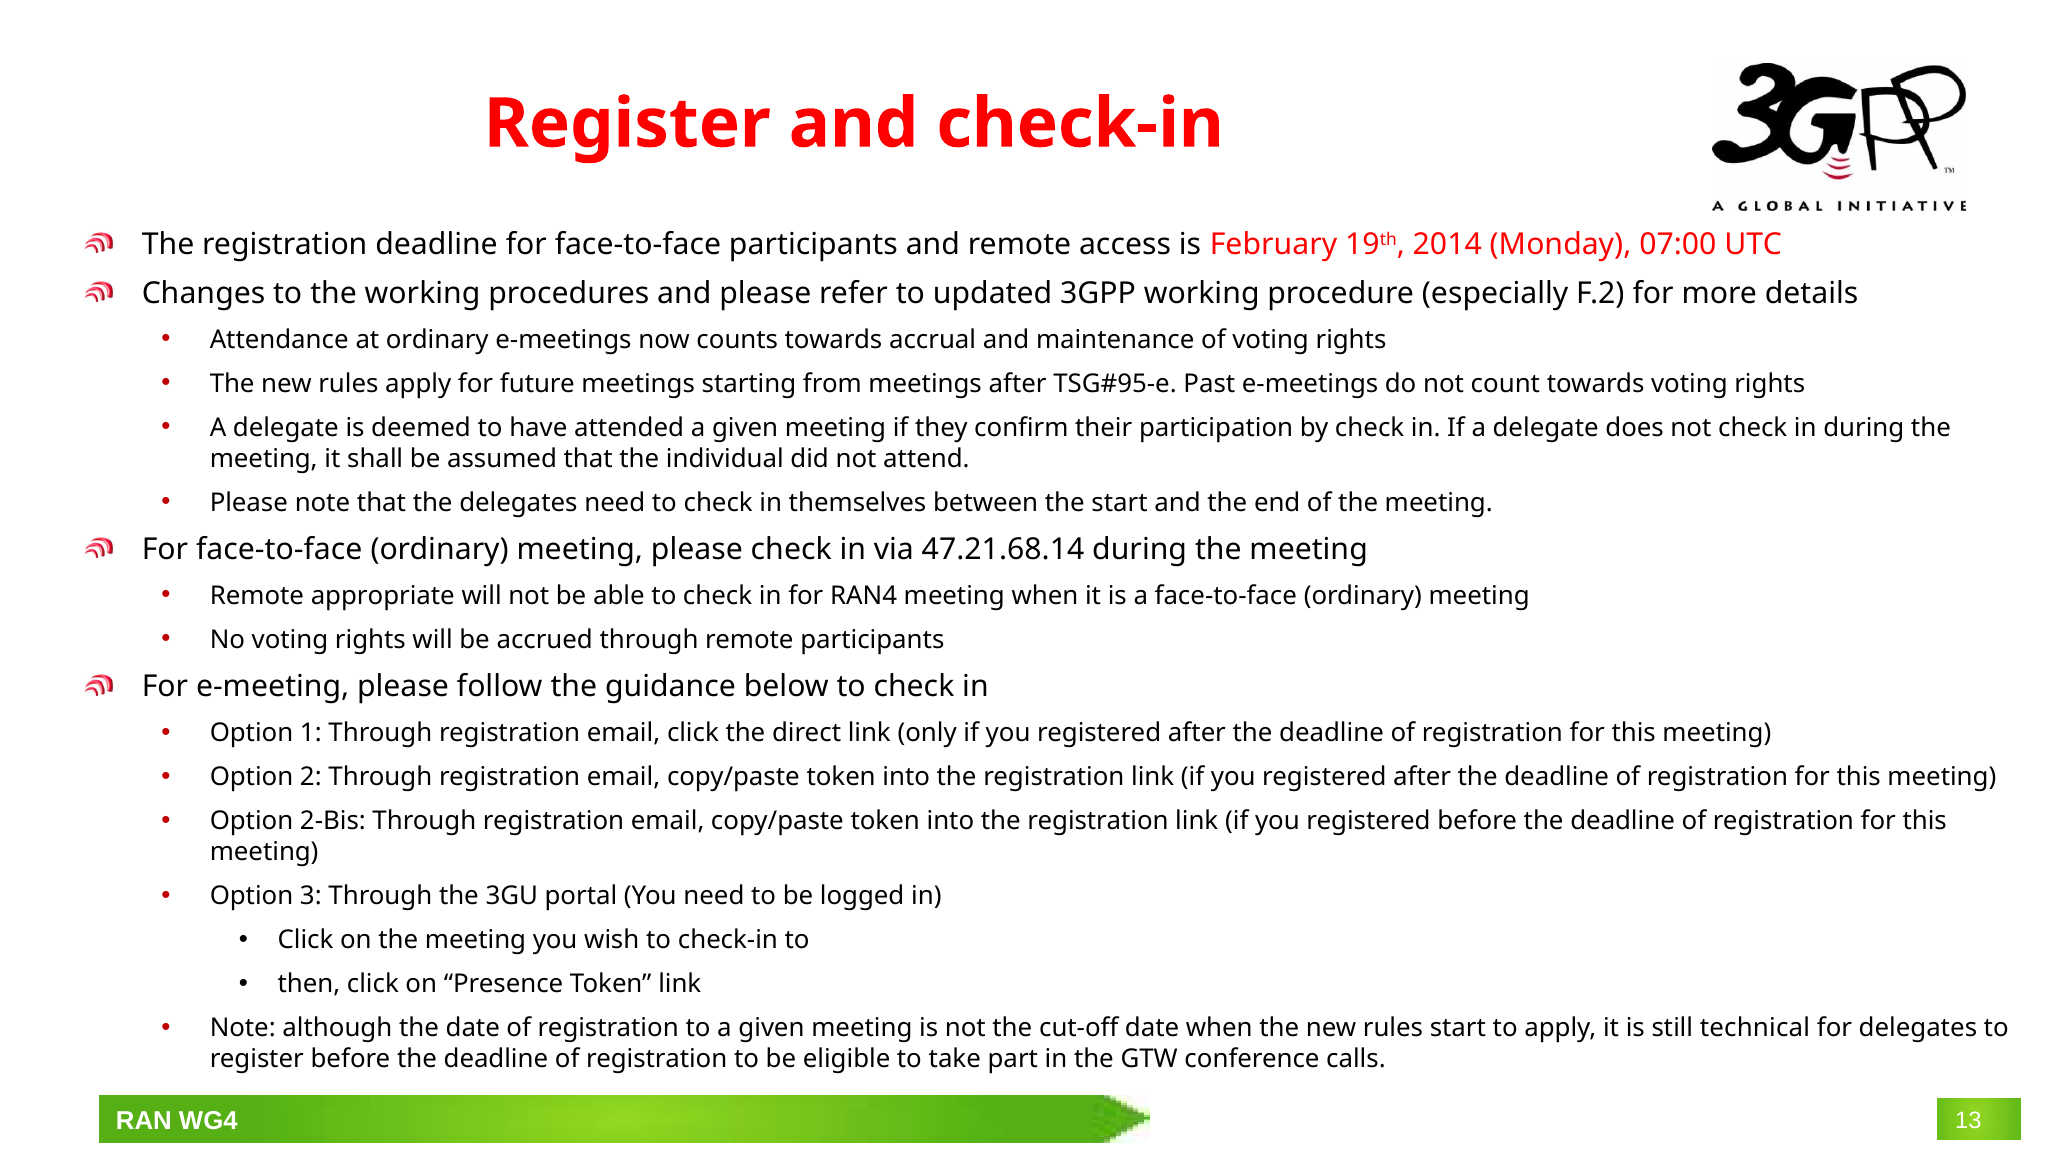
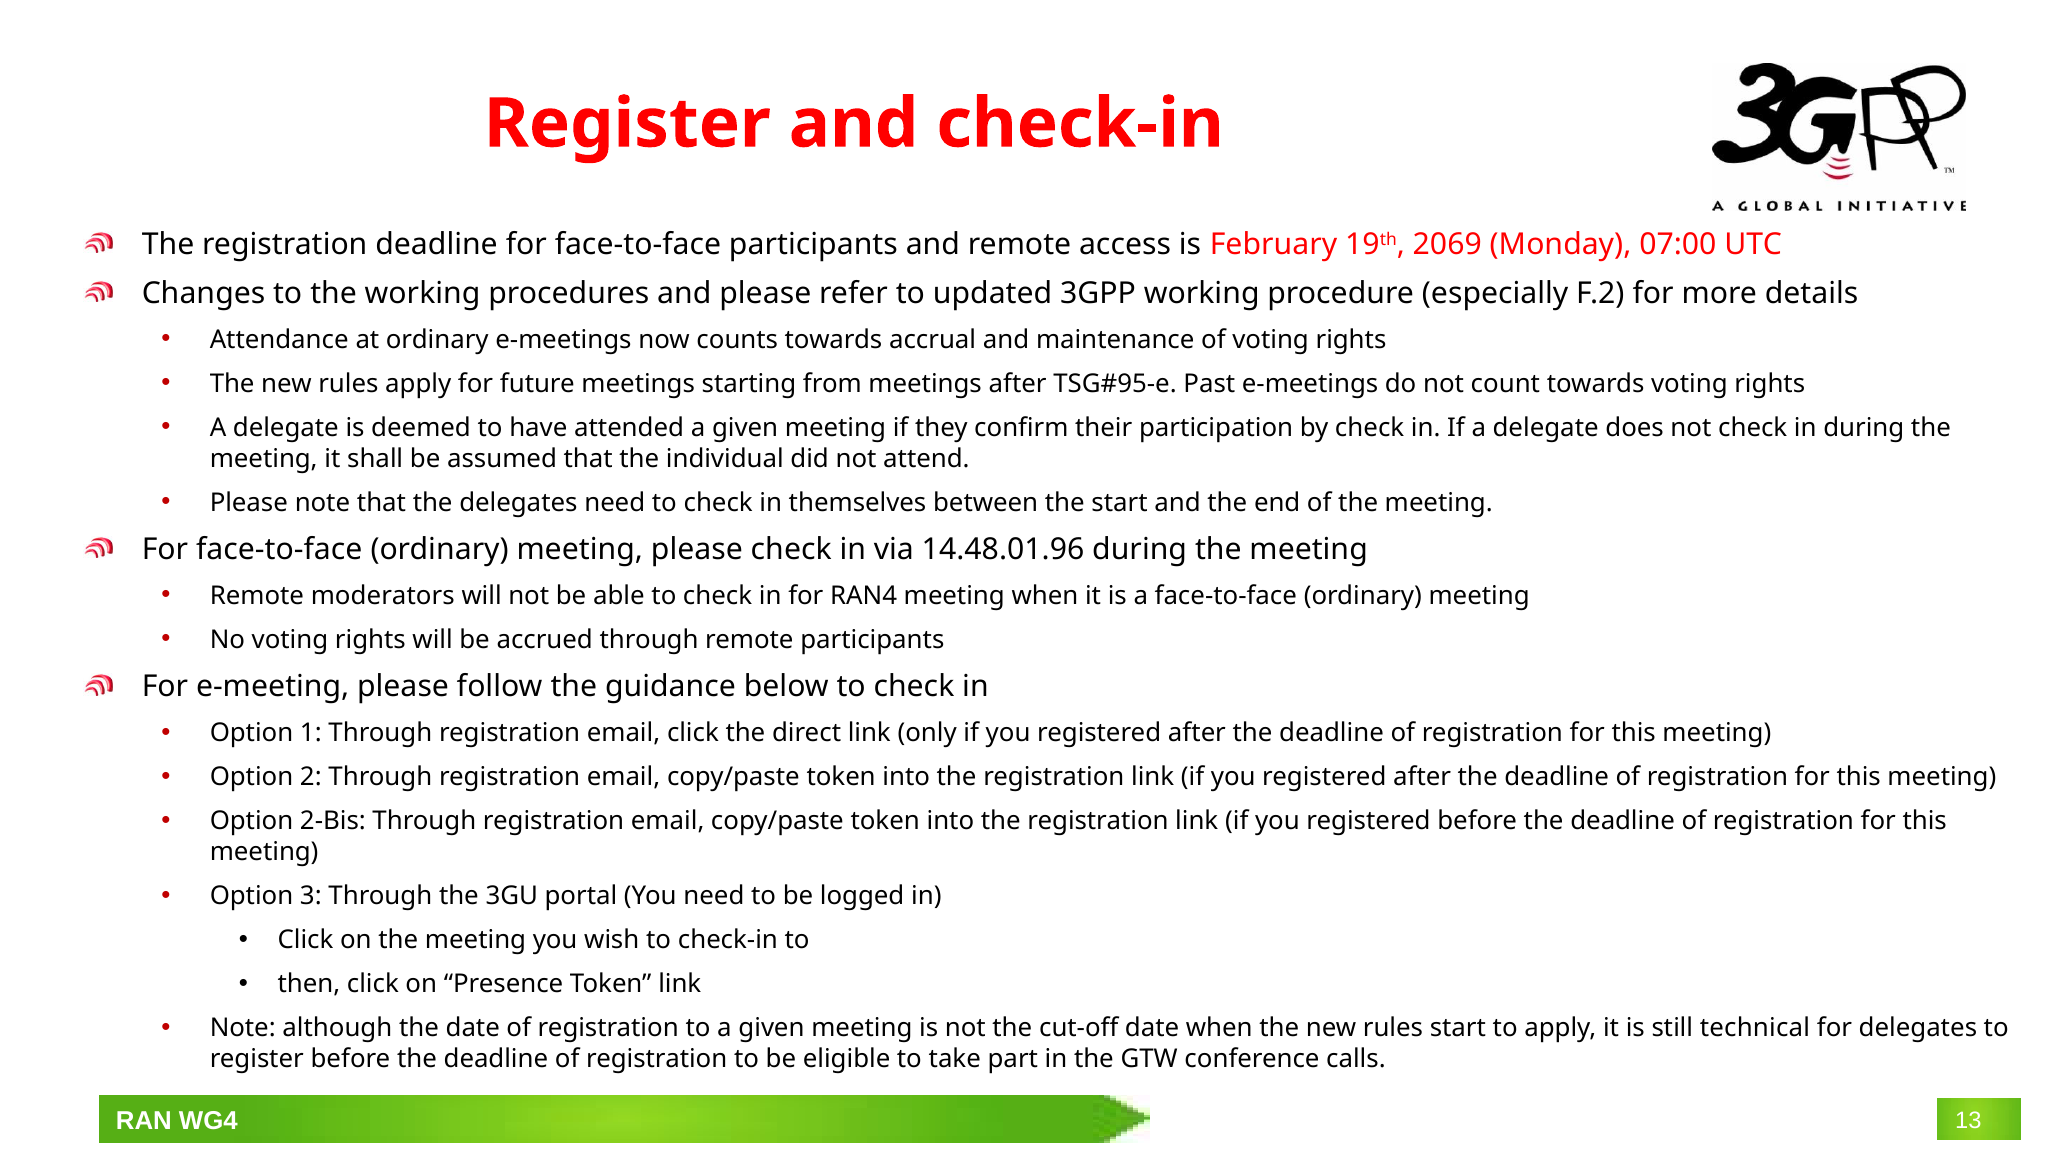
2014: 2014 -> 2069
47.21.68.14: 47.21.68.14 -> 14.48.01.96
appropriate: appropriate -> moderators
